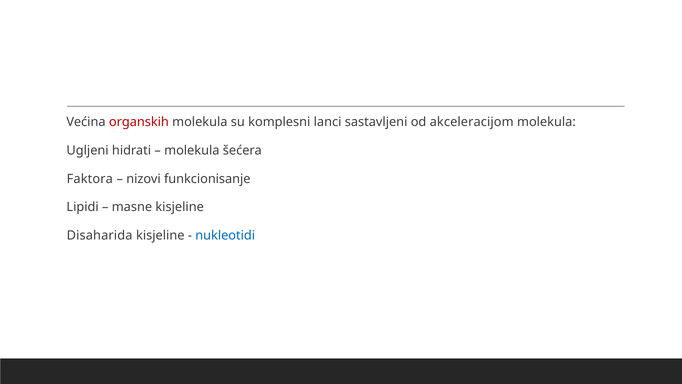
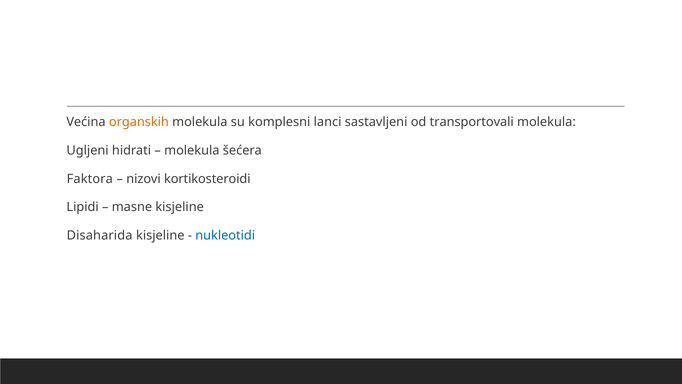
organskih colour: red -> orange
akceleracijom: akceleracijom -> transportovali
funkcionisanje: funkcionisanje -> kortikosteroidi
